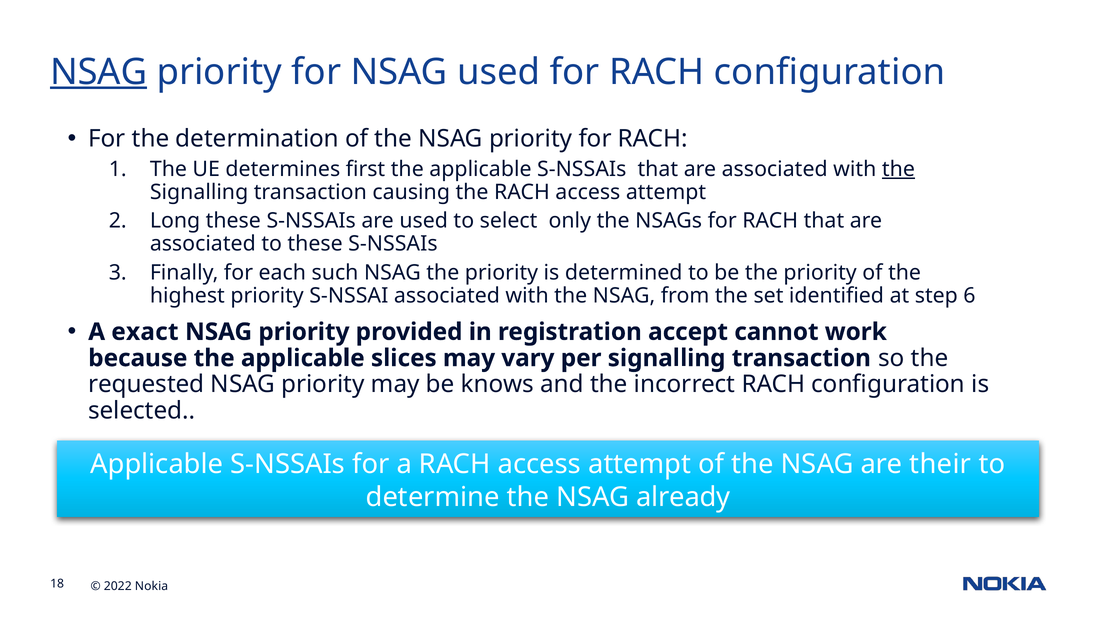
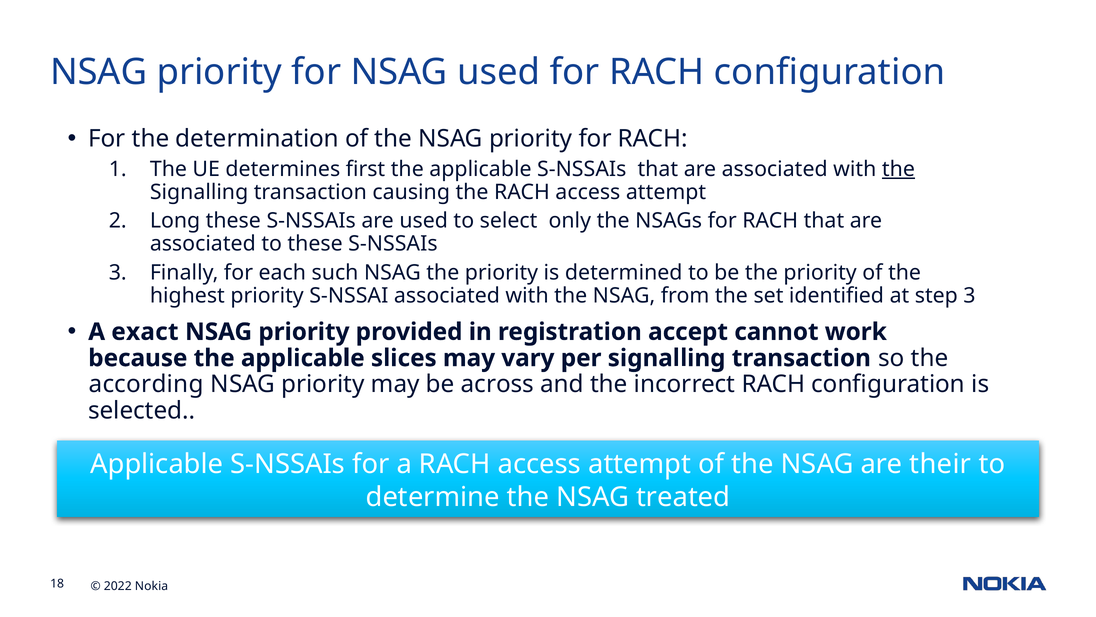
NSAG at (99, 72) underline: present -> none
step 6: 6 -> 3
requested: requested -> according
knows: knows -> across
already: already -> treated
